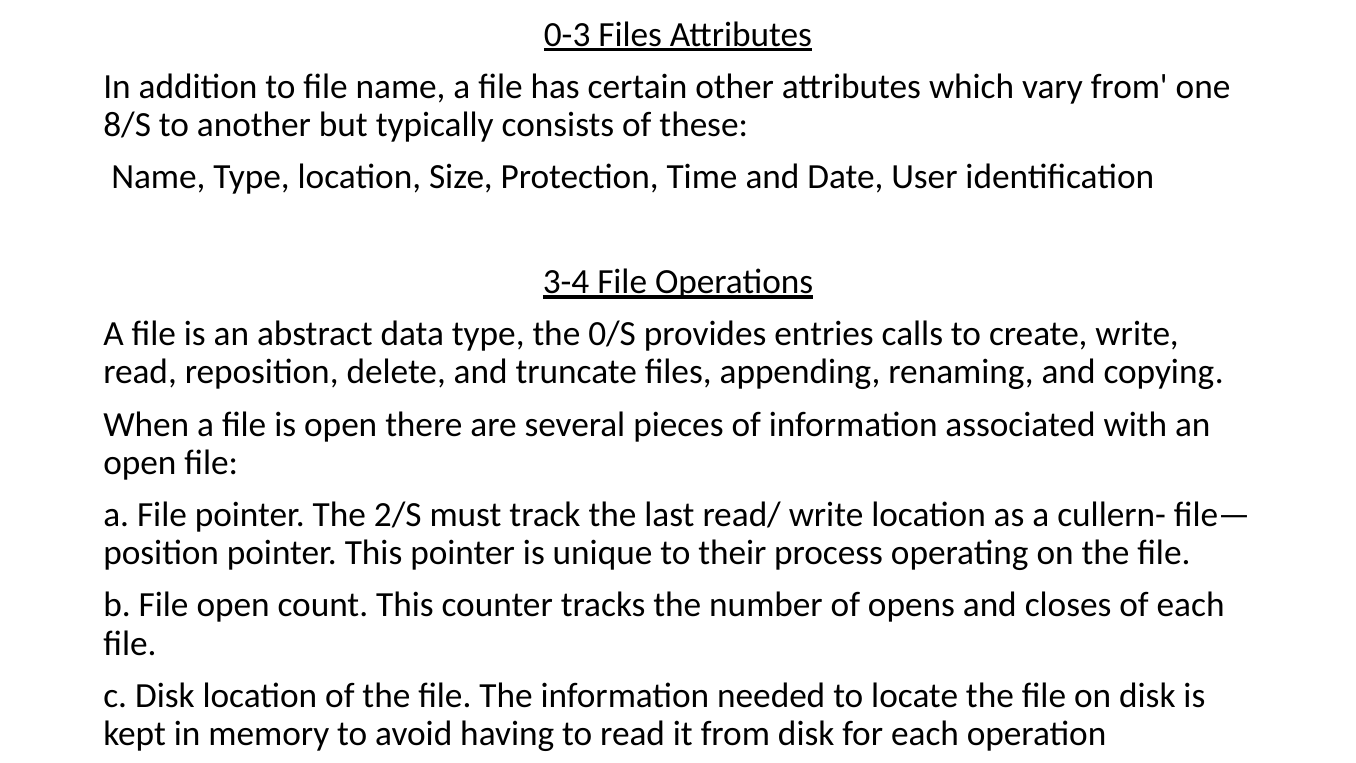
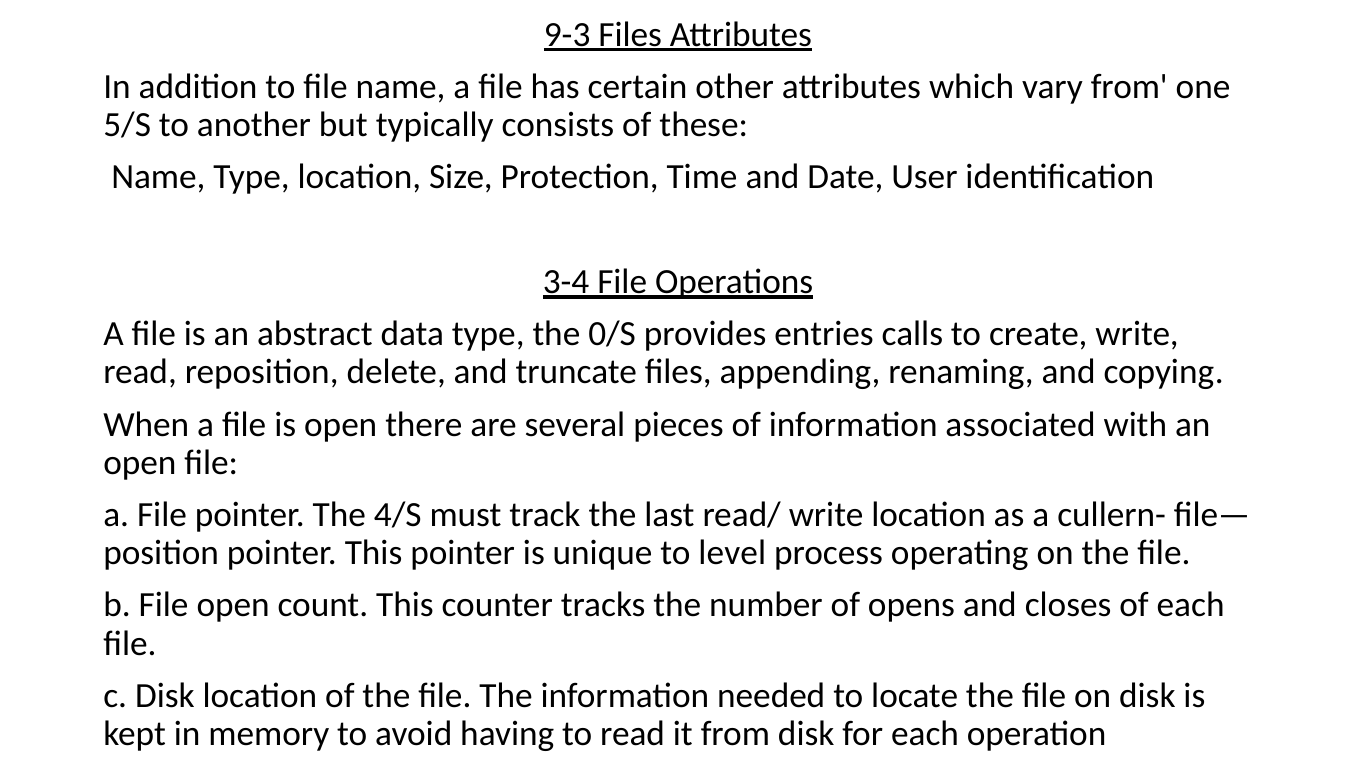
0-3: 0-3 -> 9-3
8/S: 8/S -> 5/S
2/S: 2/S -> 4/S
their: their -> level
